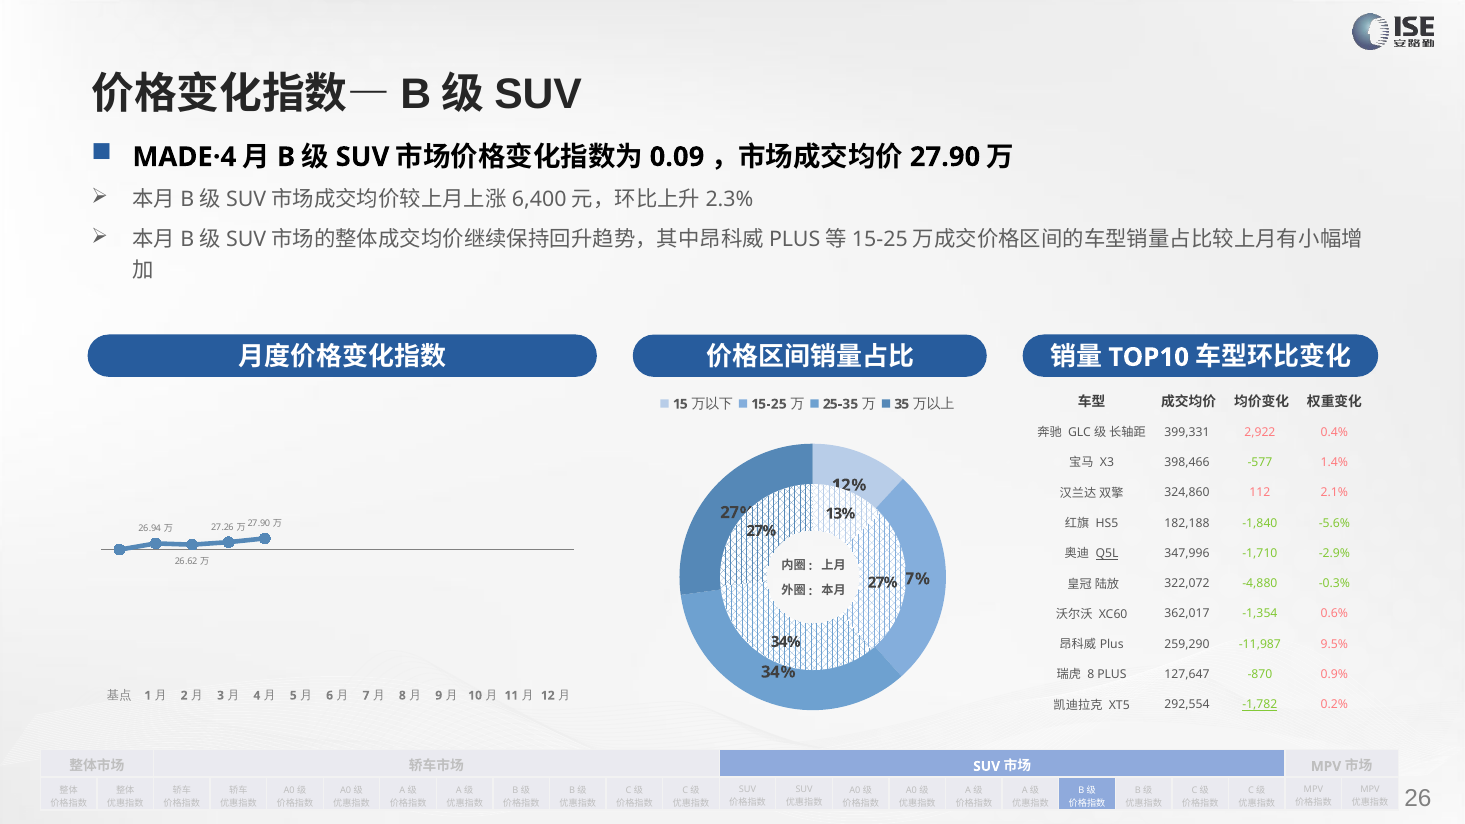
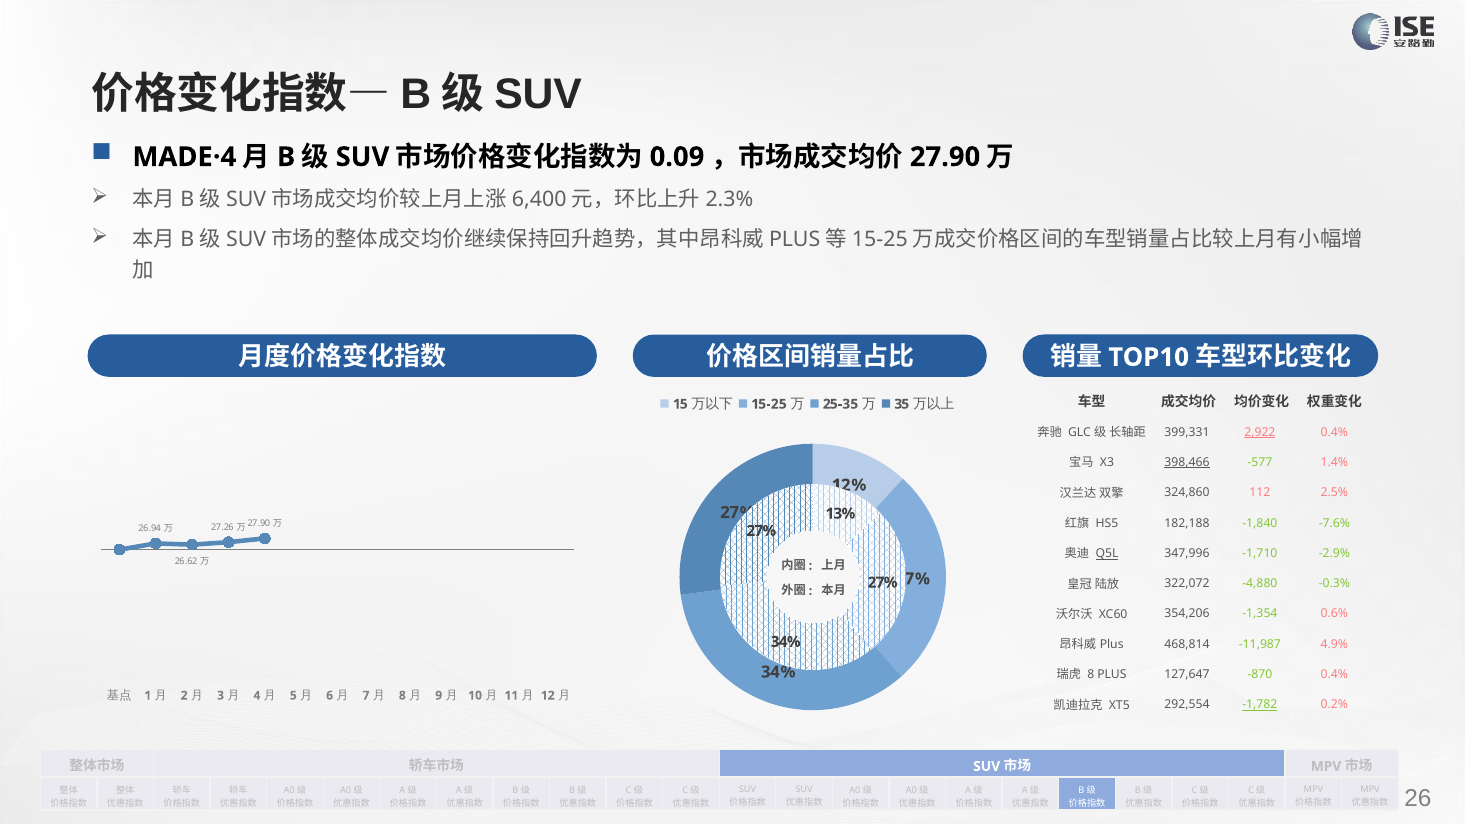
2,922 underline: none -> present
398,466 underline: none -> present
2.1%: 2.1% -> 2.5%
-5.6%: -5.6% -> -7.6%
362,017: 362,017 -> 354,206
259,290: 259,290 -> 468,814
9.5%: 9.5% -> 4.9%
-870 0.9%: 0.9% -> 0.4%
